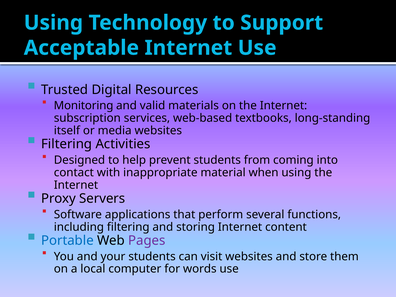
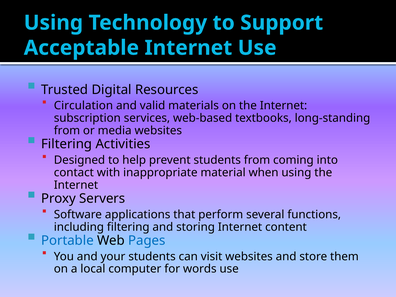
Monitoring: Monitoring -> Circulation
itself at (67, 131): itself -> from
Pages colour: purple -> blue
